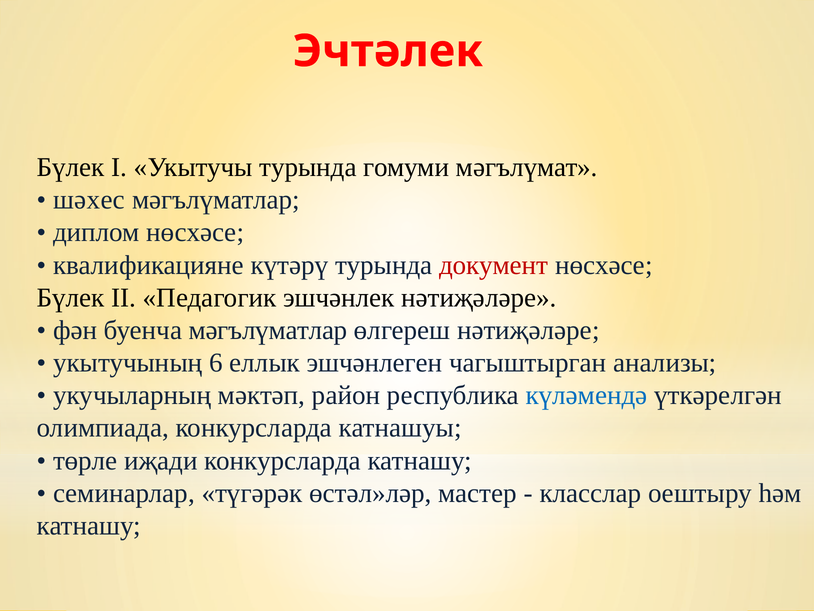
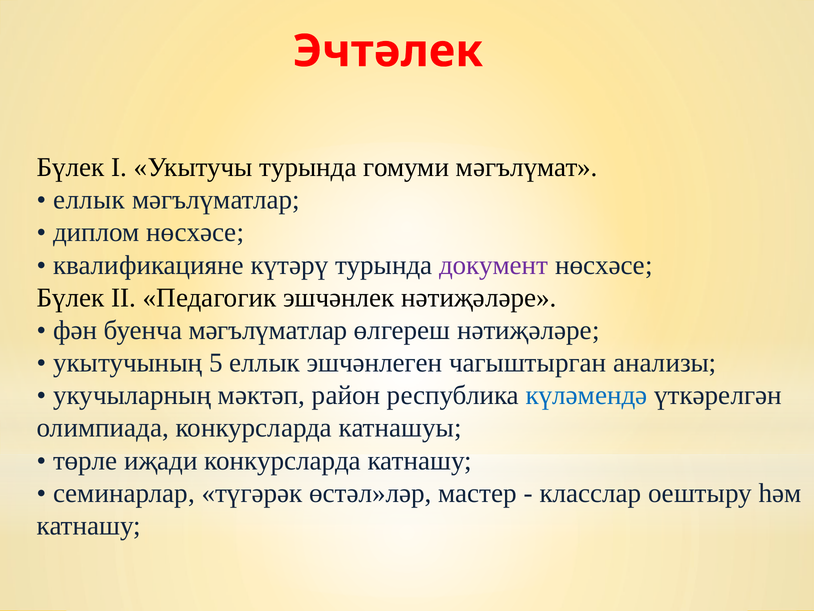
шәхес at (89, 200): шәхес -> еллык
документ colour: red -> purple
6: 6 -> 5
